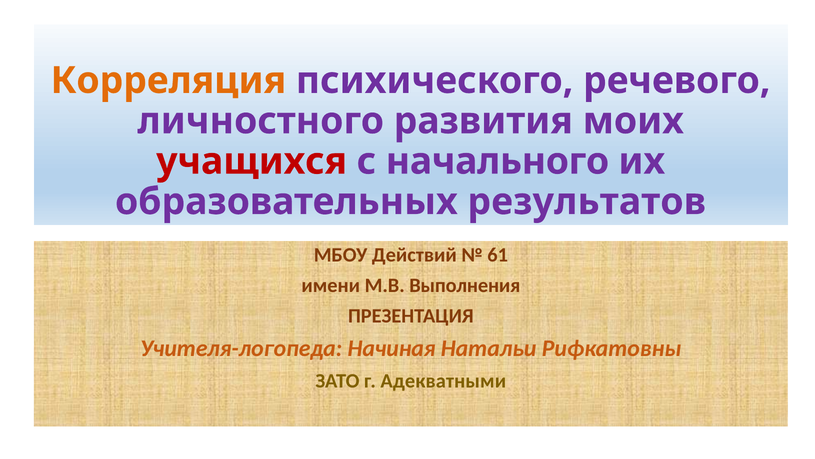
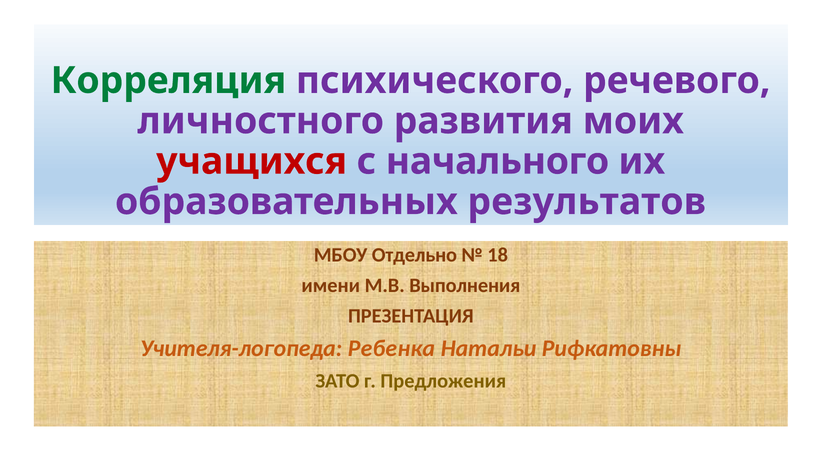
Корреляция colour: orange -> green
Действий: Действий -> Отдельно
61: 61 -> 18
Начиная: Начиная -> Ребенка
Адекватными: Адекватными -> Предложения
